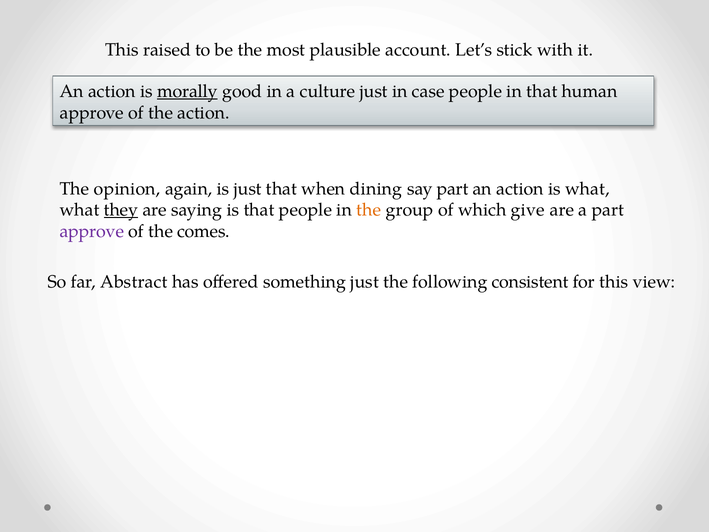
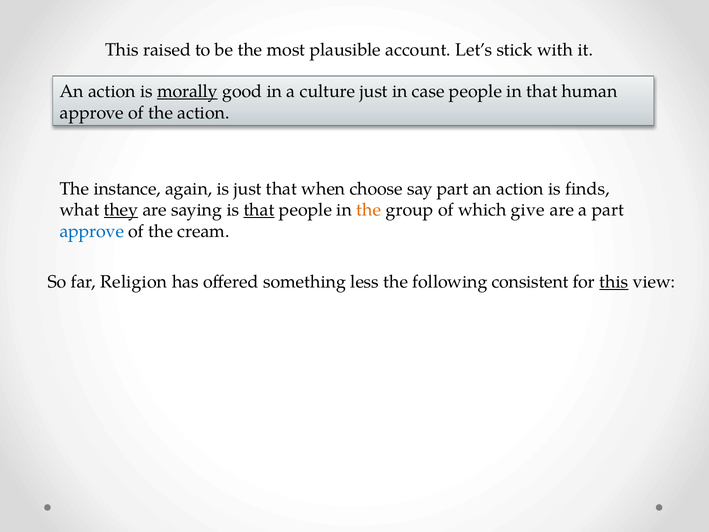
opinion: opinion -> instance
dining: dining -> choose
is what: what -> finds
that at (259, 210) underline: none -> present
approve at (92, 231) colour: purple -> blue
comes: comes -> cream
Abstract: Abstract -> Religion
something just: just -> less
this at (614, 282) underline: none -> present
